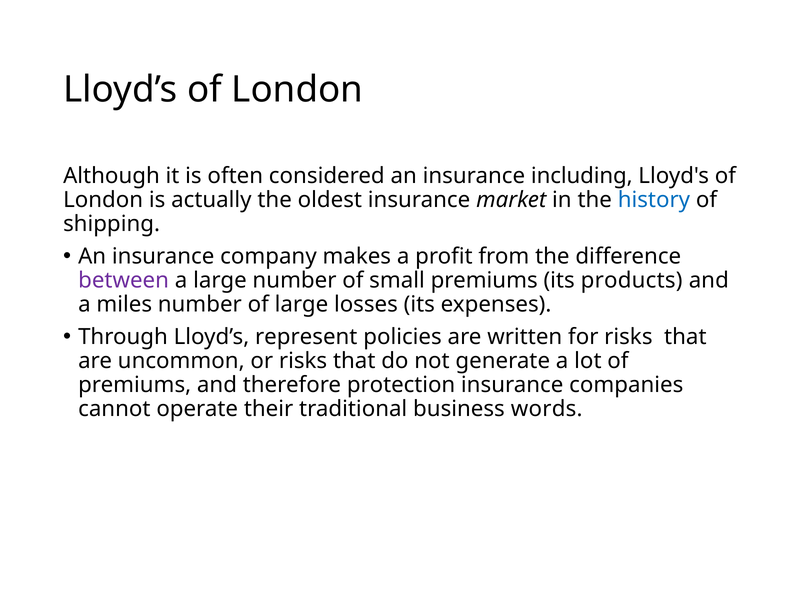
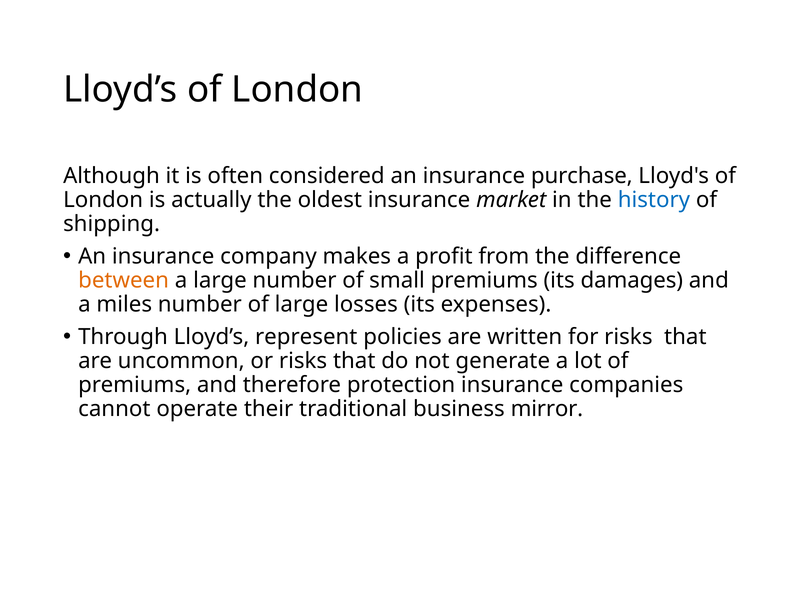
including: including -> purchase
between colour: purple -> orange
products: products -> damages
words: words -> mirror
